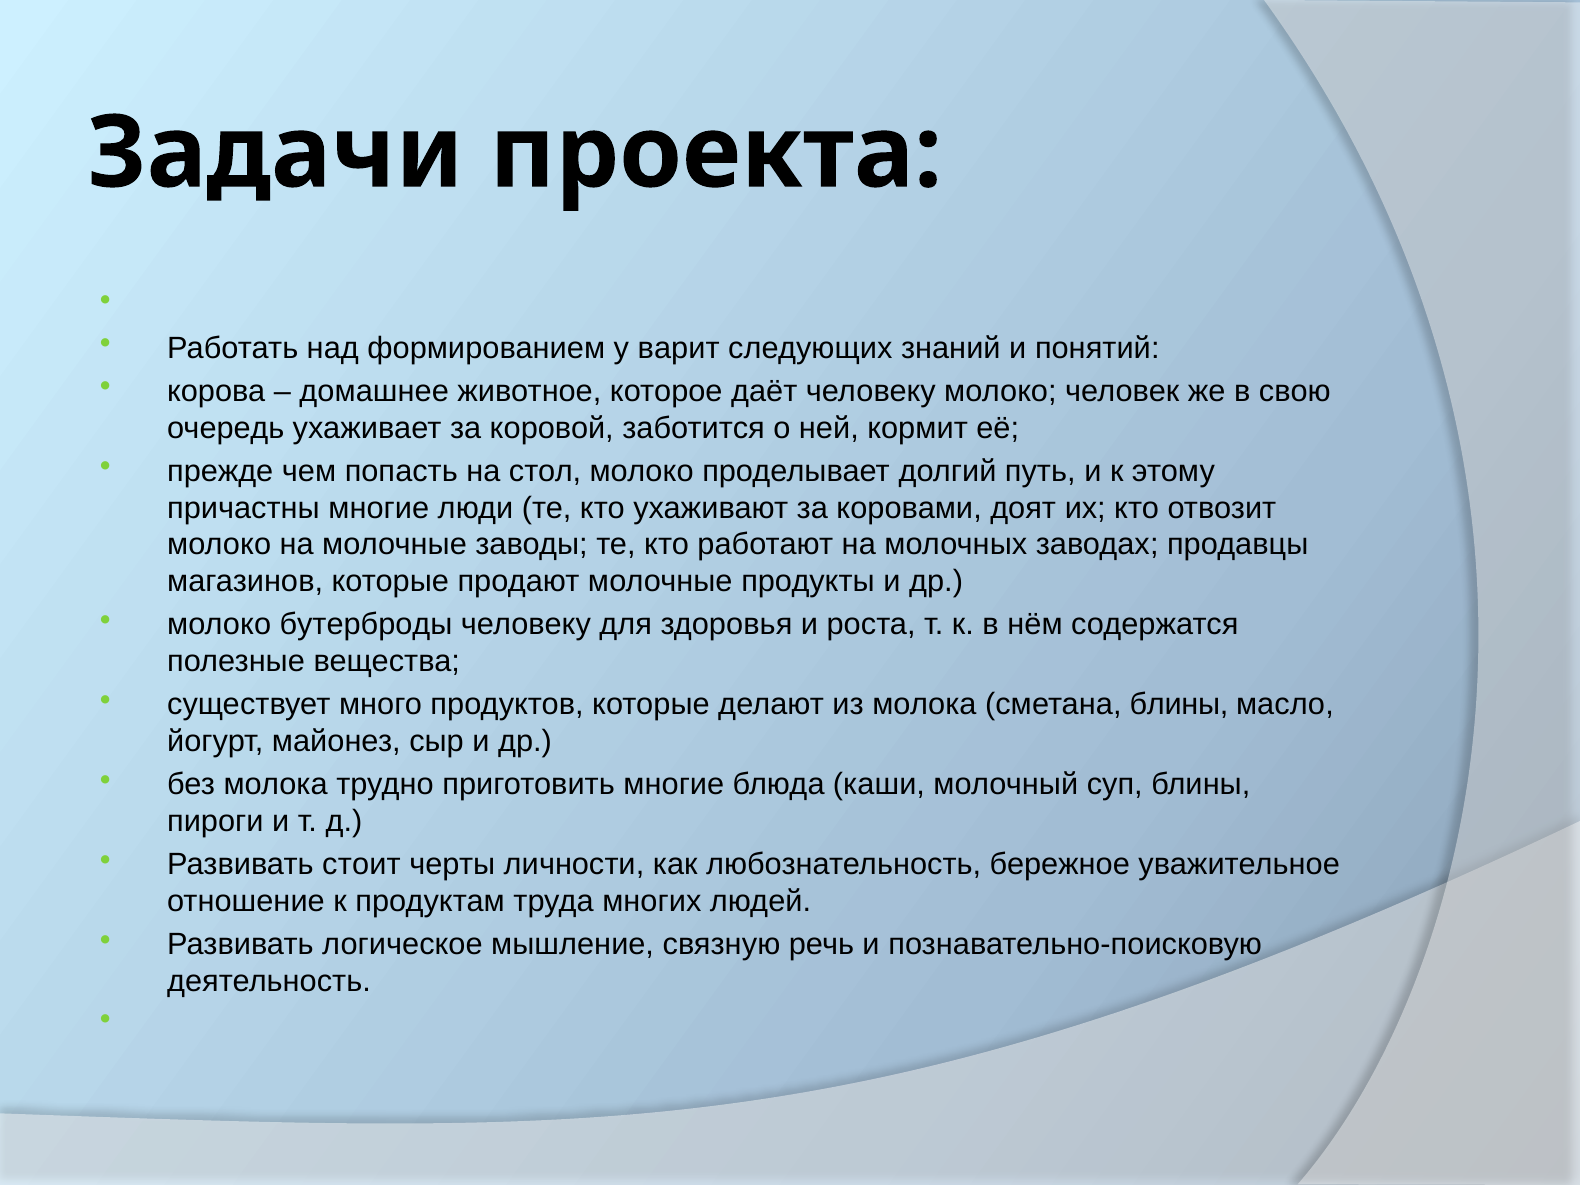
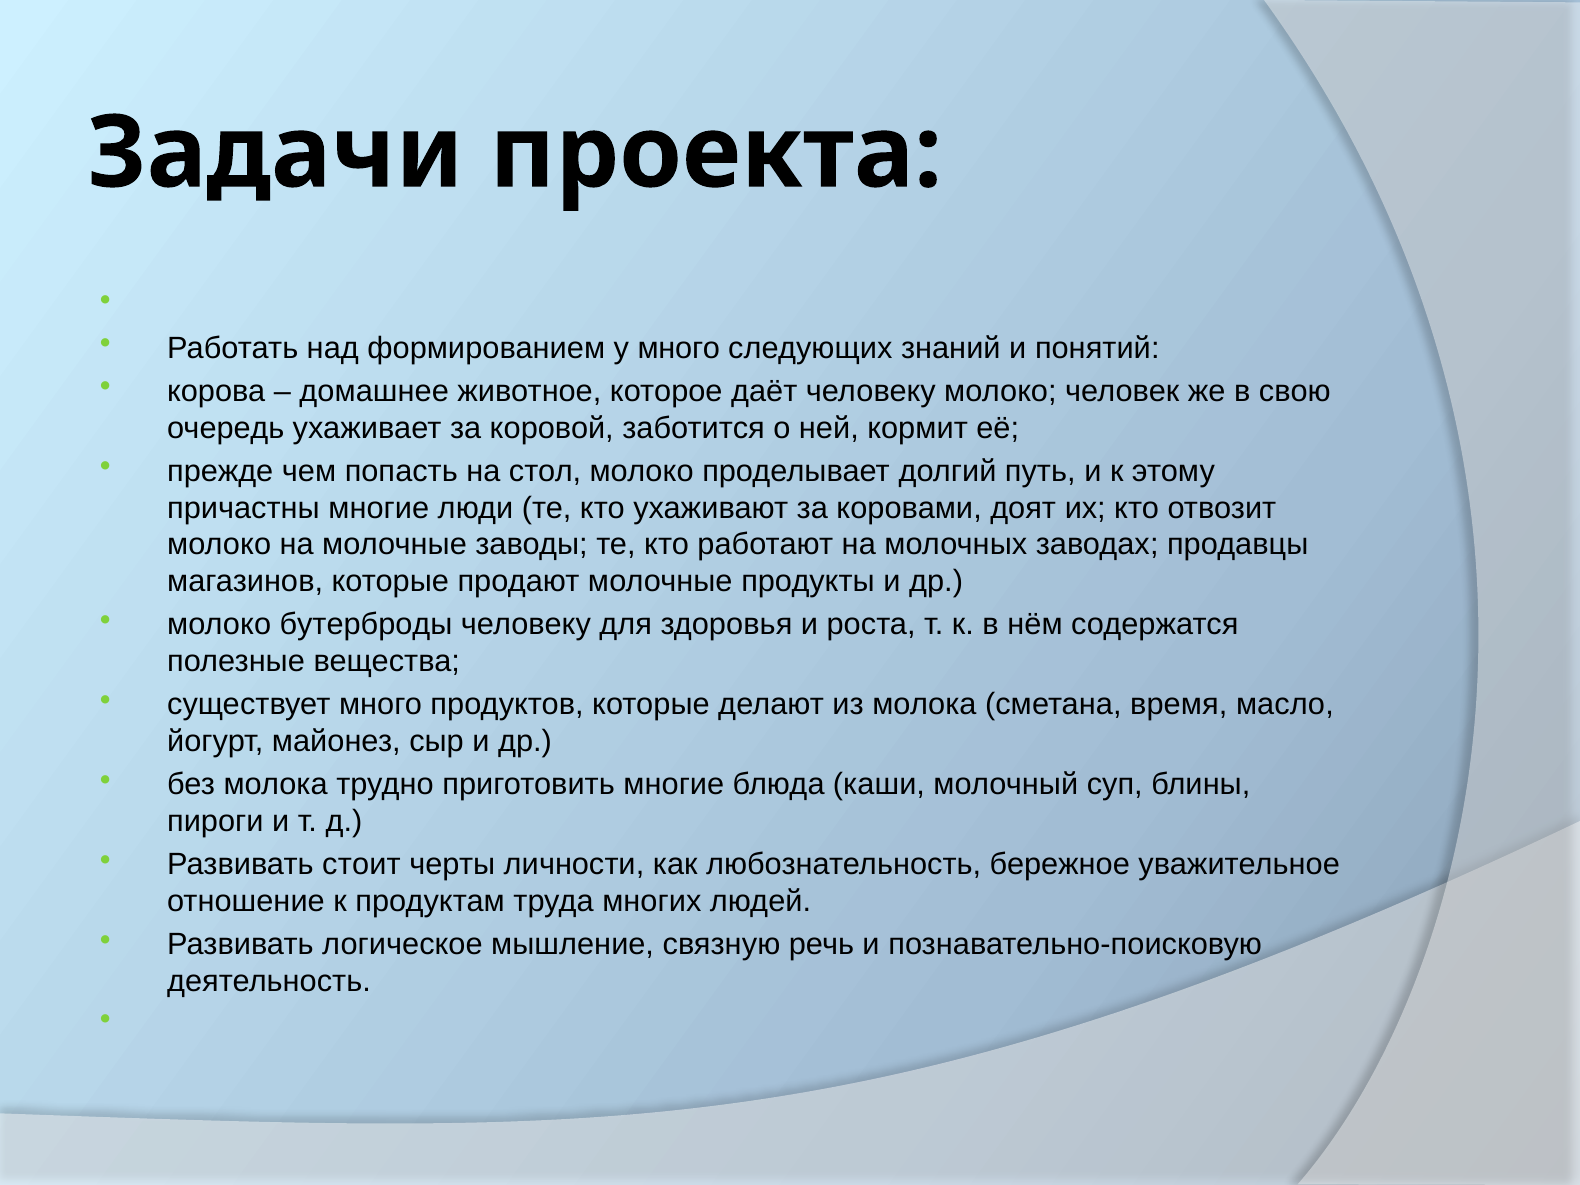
у варит: варит -> много
сметана блины: блины -> время
